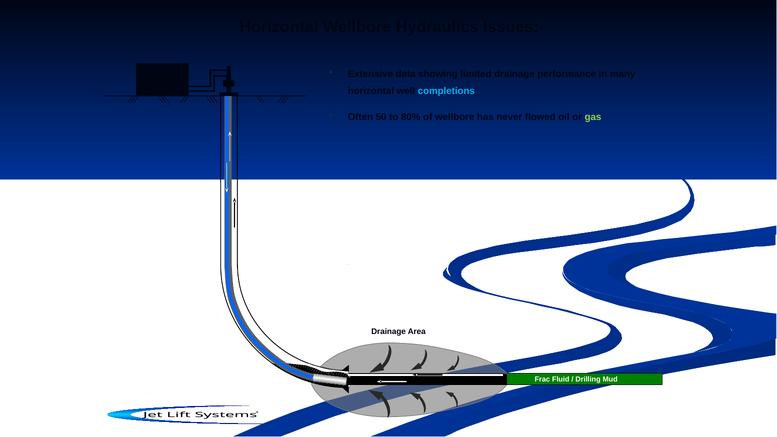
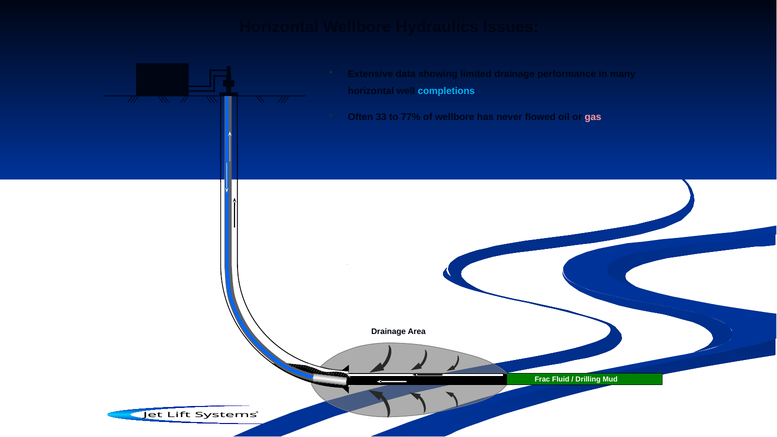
50: 50 -> 33
80%: 80% -> 77%
gas colour: light green -> pink
